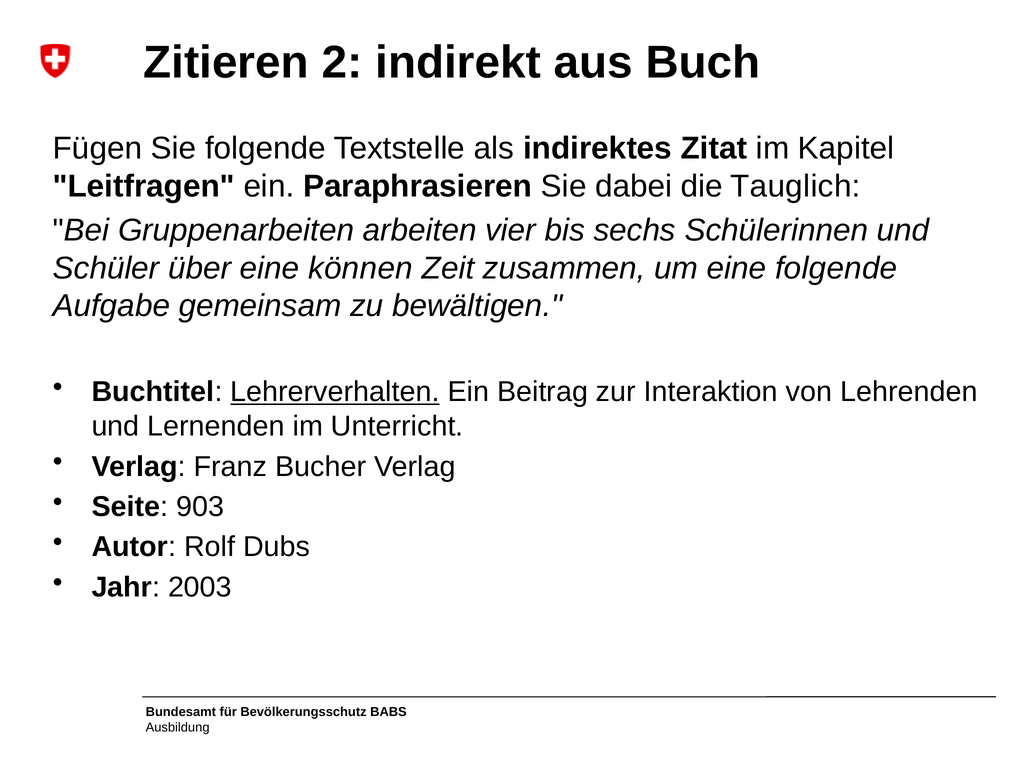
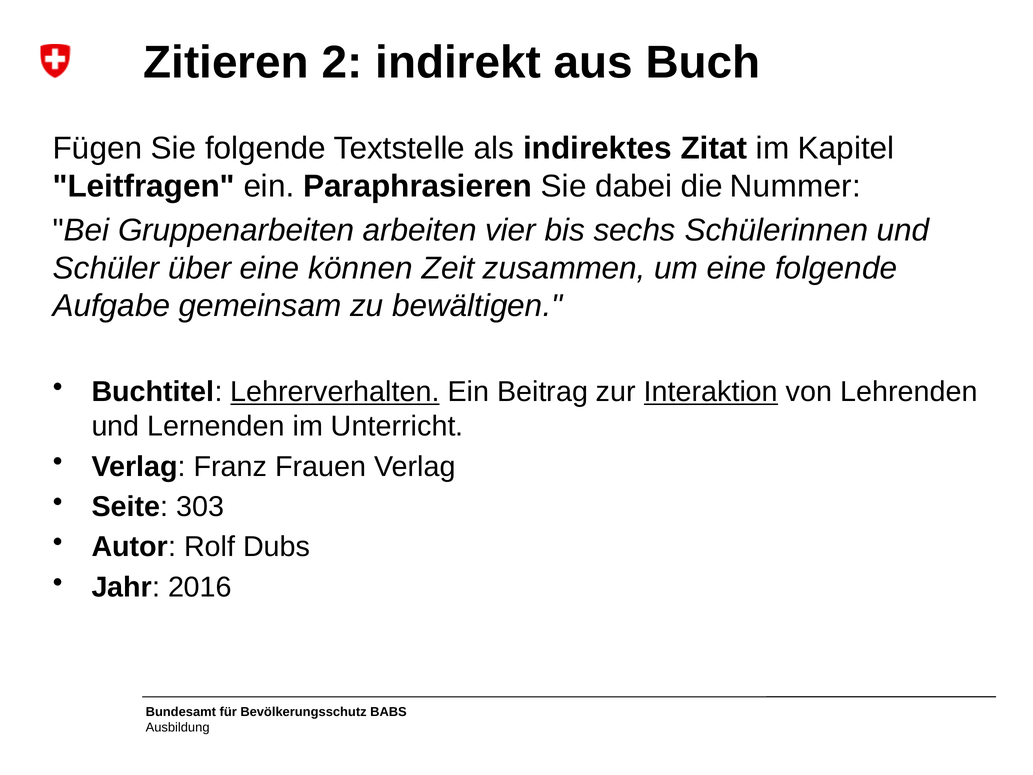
Tauglich: Tauglich -> Nummer
Interaktion underline: none -> present
Bucher: Bucher -> Frauen
903: 903 -> 303
2003: 2003 -> 2016
